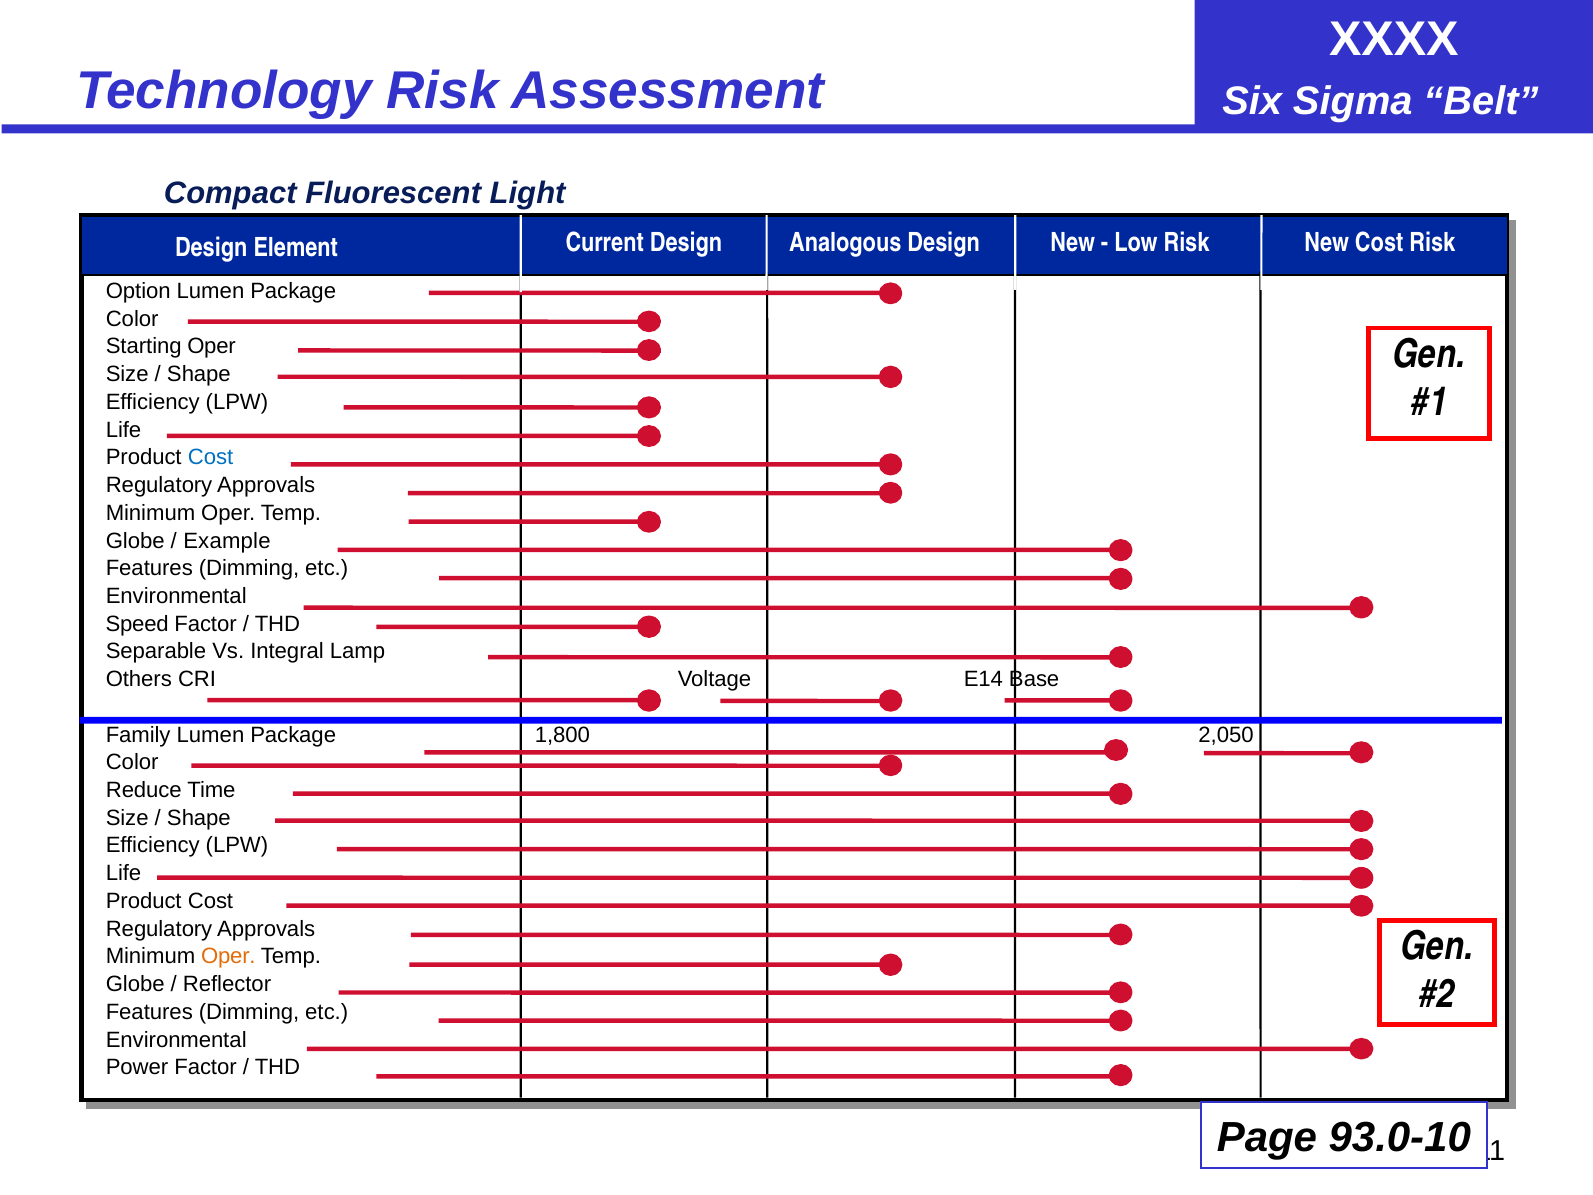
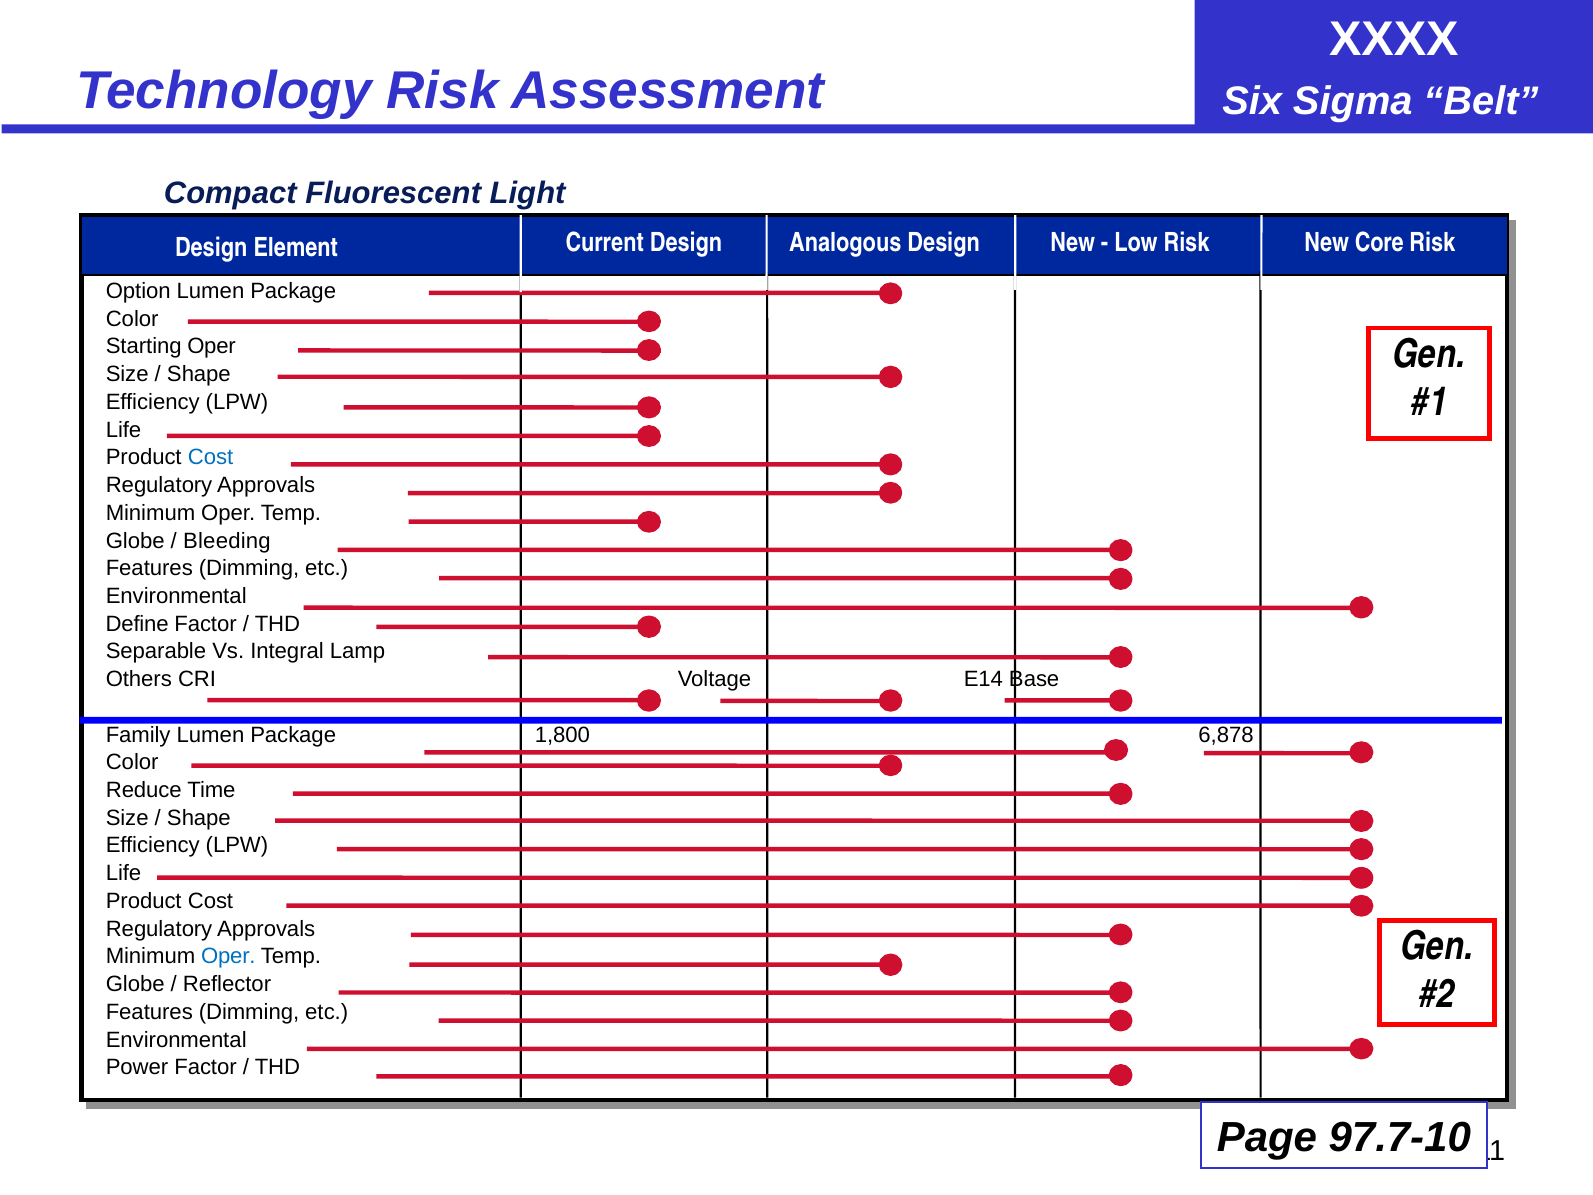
New Cost: Cost -> Core
Example: Example -> Bleeding
Speed: Speed -> Define
2,050: 2,050 -> 6,878
Oper at (228, 956) colour: orange -> blue
93.0-10: 93.0-10 -> 97.7-10
